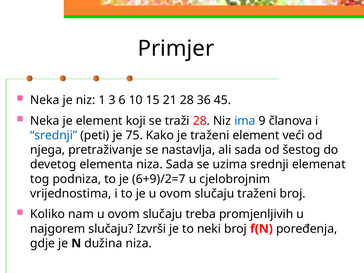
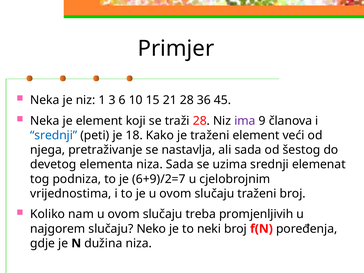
ima colour: blue -> purple
75: 75 -> 18
Izvrši: Izvrši -> Neko
